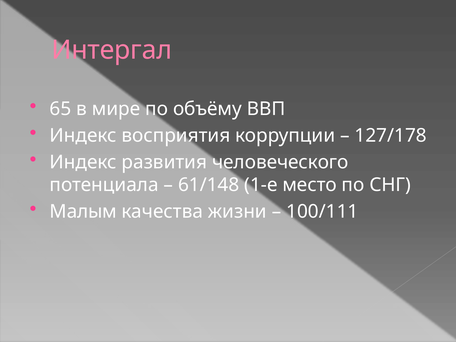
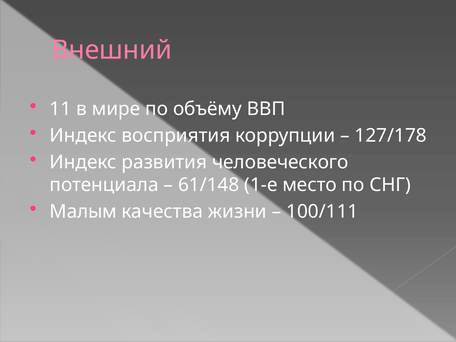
Интергал: Интергал -> Внешний
65: 65 -> 11
